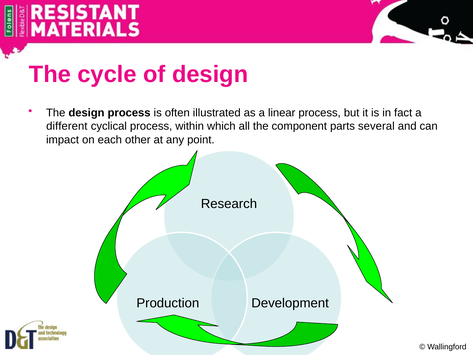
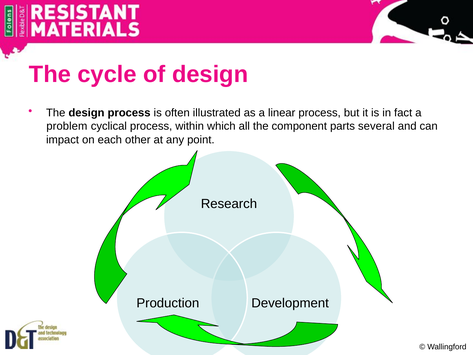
different: different -> problem
